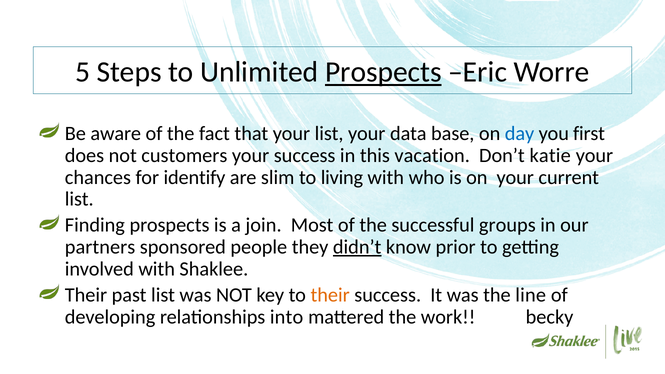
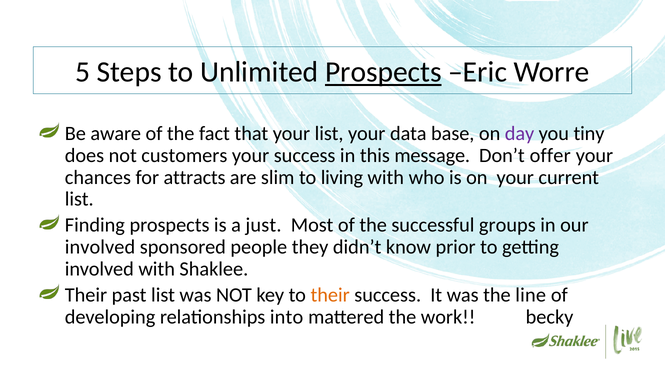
day colour: blue -> purple
first: first -> tiny
vacation: vacation -> message
katie: katie -> offer
identify: identify -> attracts
join: join -> just
partners at (100, 247): partners -> involved
didn’t underline: present -> none
